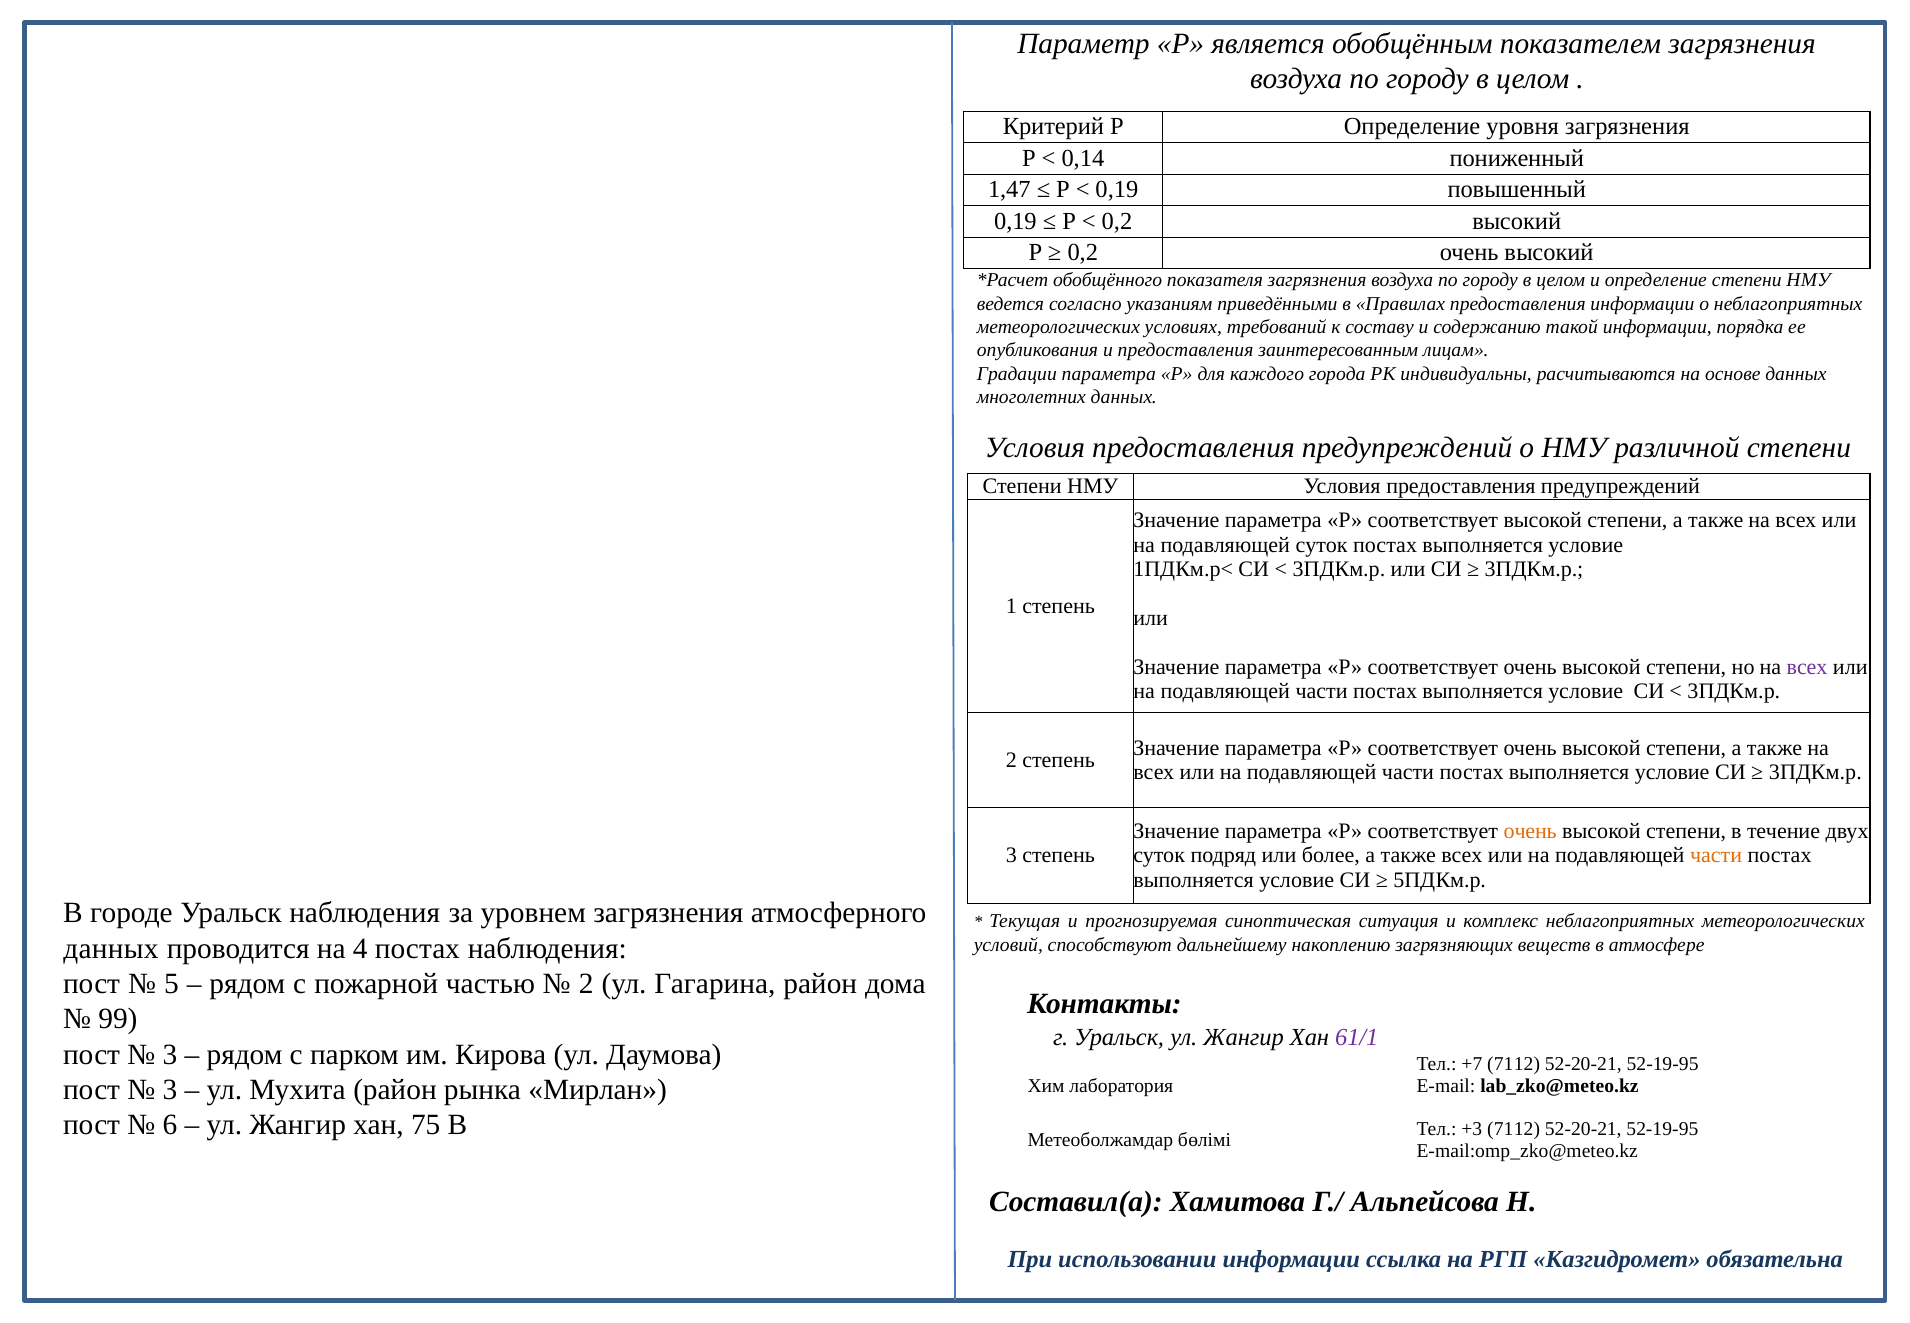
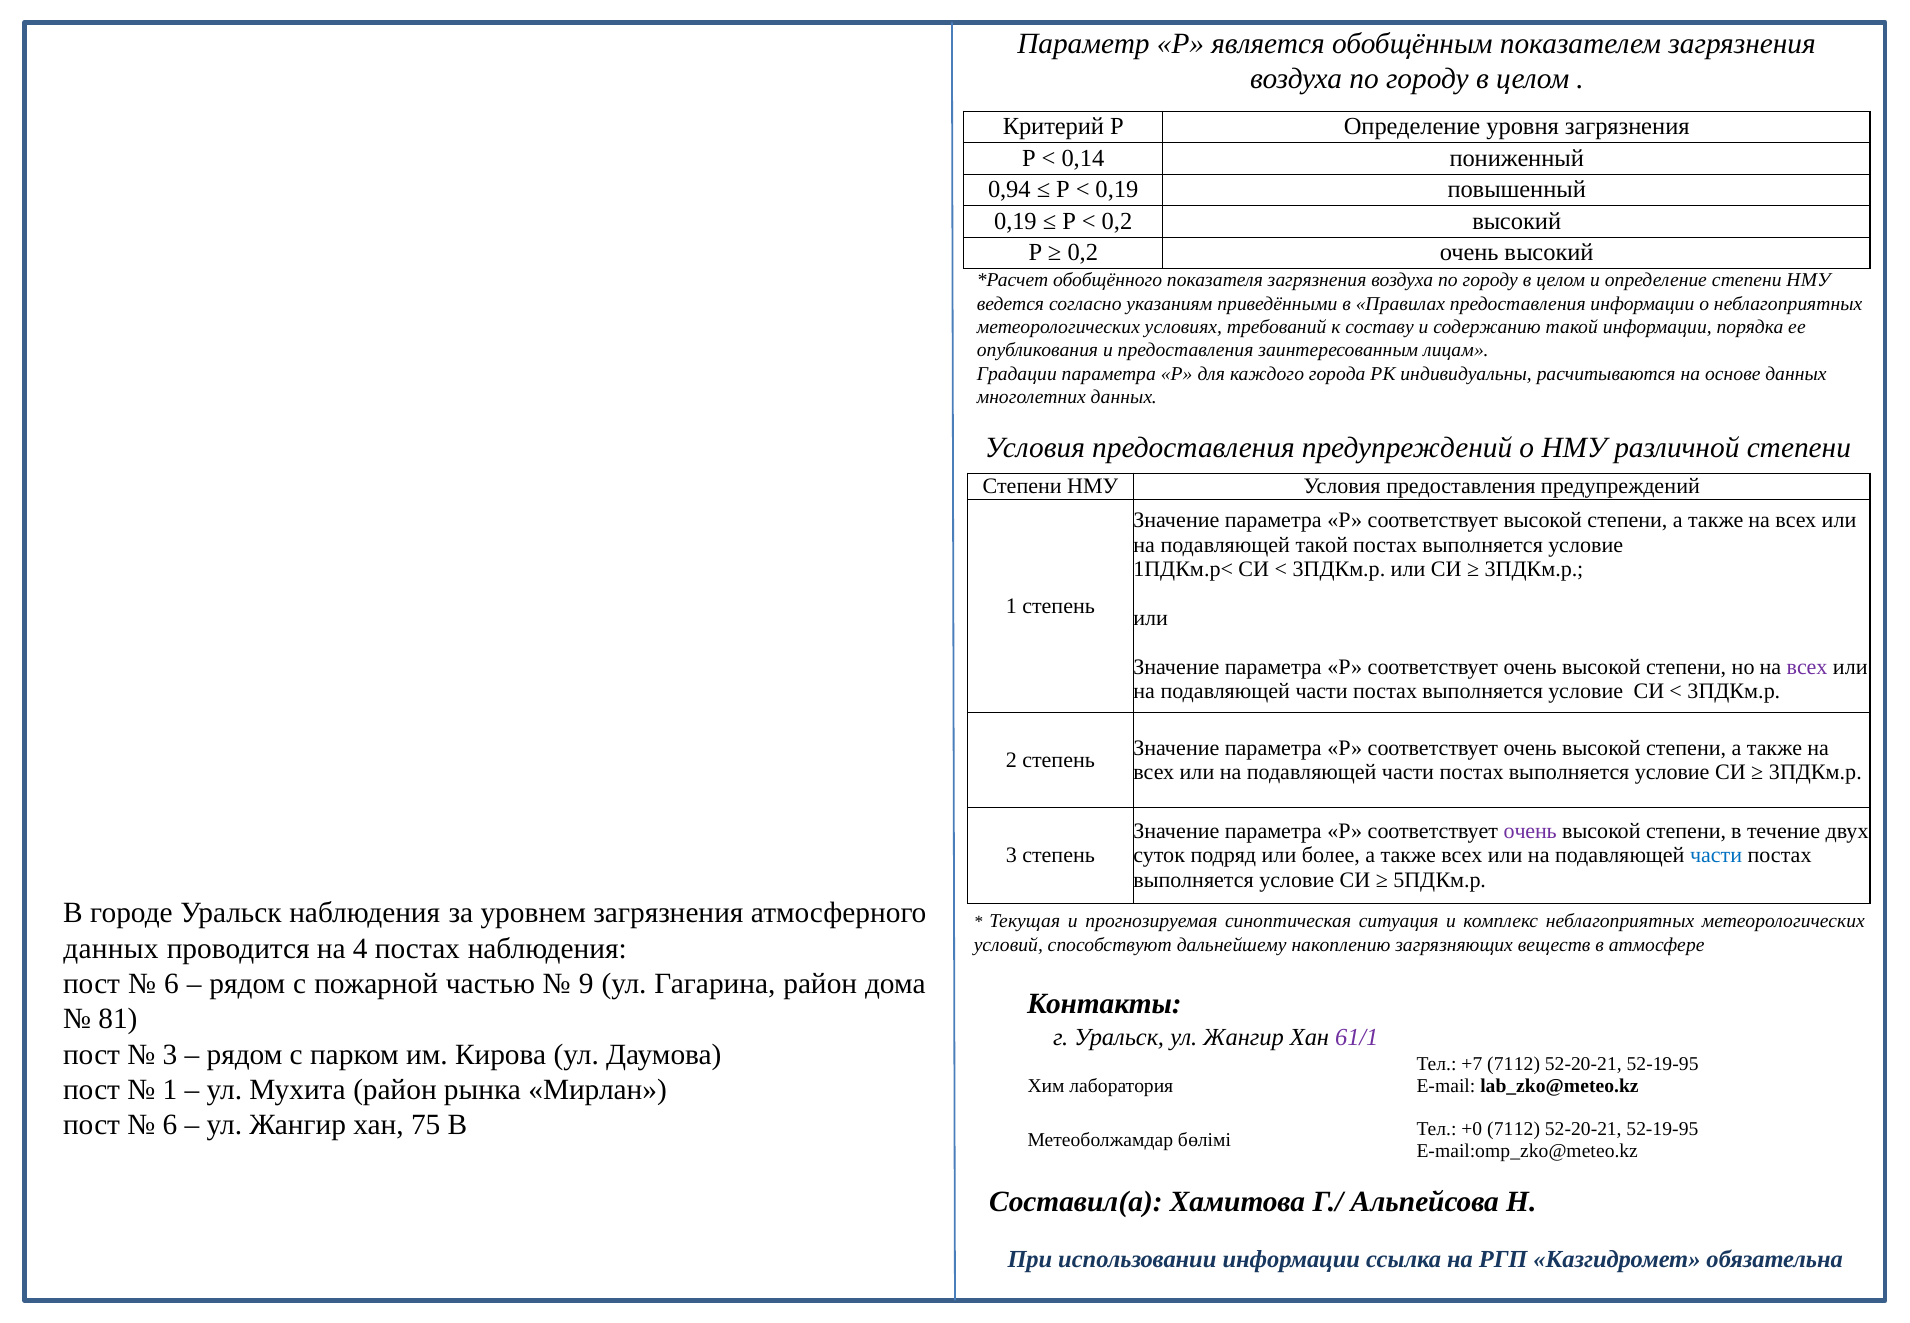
1,47: 1,47 -> 0,94
подавляющей суток: суток -> такой
очень at (1530, 831) colour: orange -> purple
части at (1716, 855) colour: orange -> blue
5 at (171, 983): 5 -> 6
2 at (586, 983): 2 -> 9
99: 99 -> 81
3 at (170, 1089): 3 -> 1
+3: +3 -> +0
